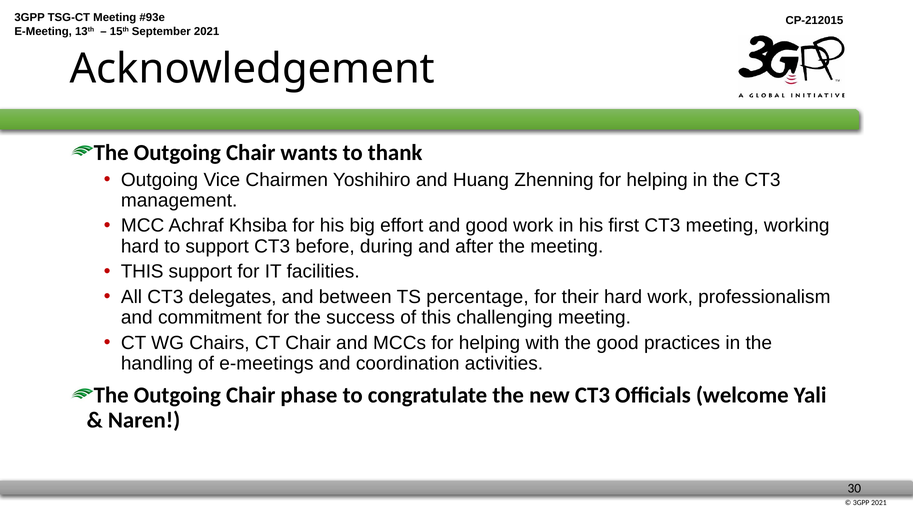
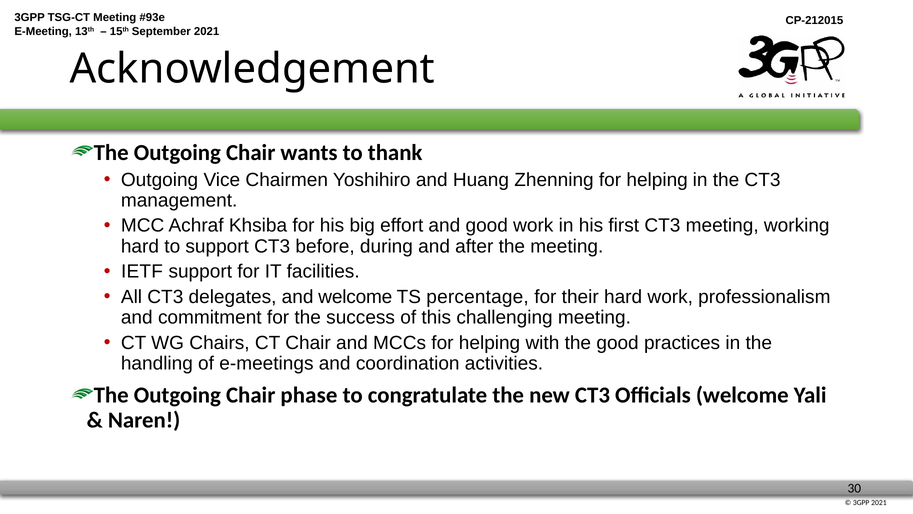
THIS at (142, 271): THIS -> IETF
and between: between -> welcome
